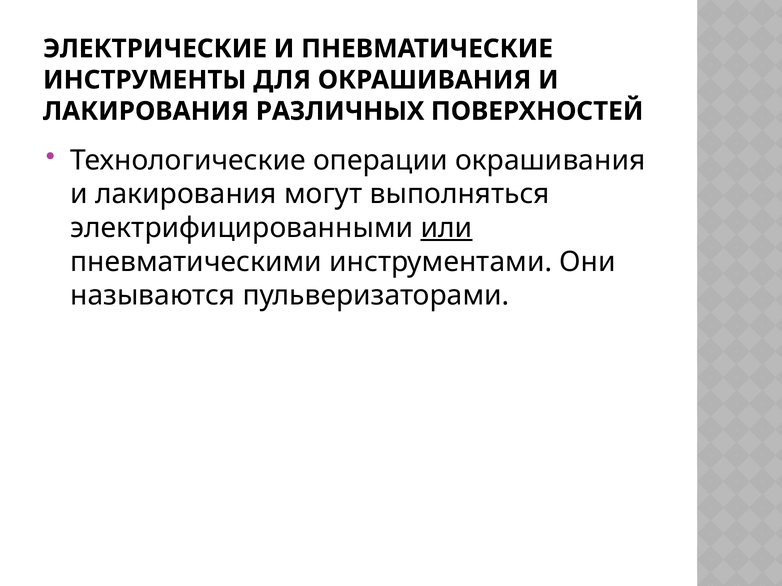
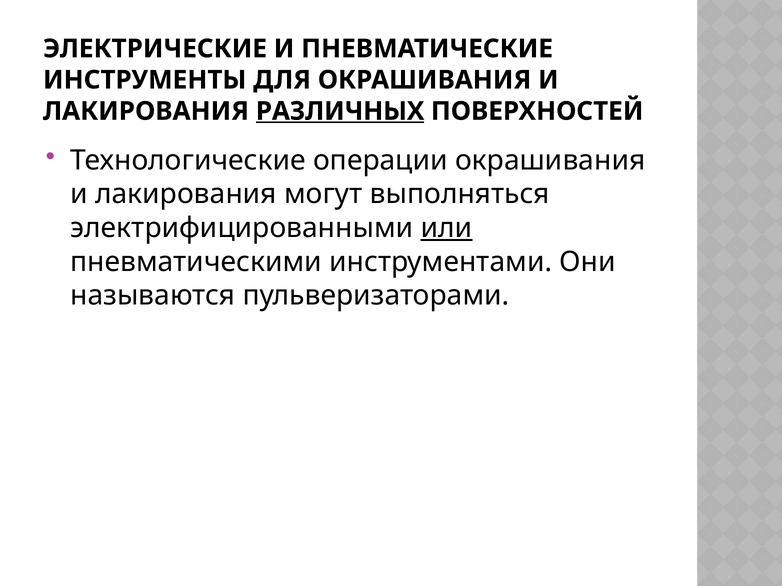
РАЗЛИЧНЫХ underline: none -> present
